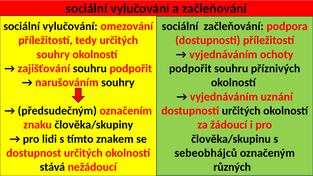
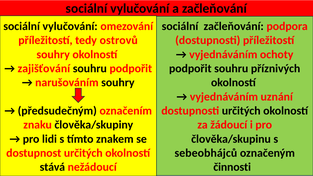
tedy určitých: určitých -> ostrovů
různých: různých -> činnosti
